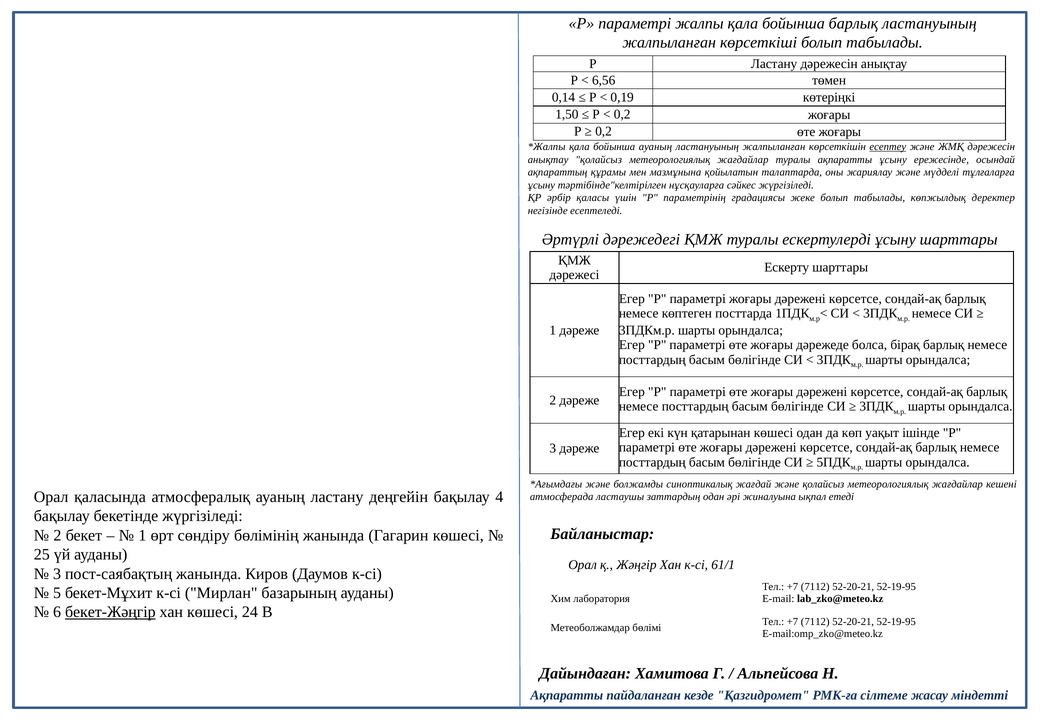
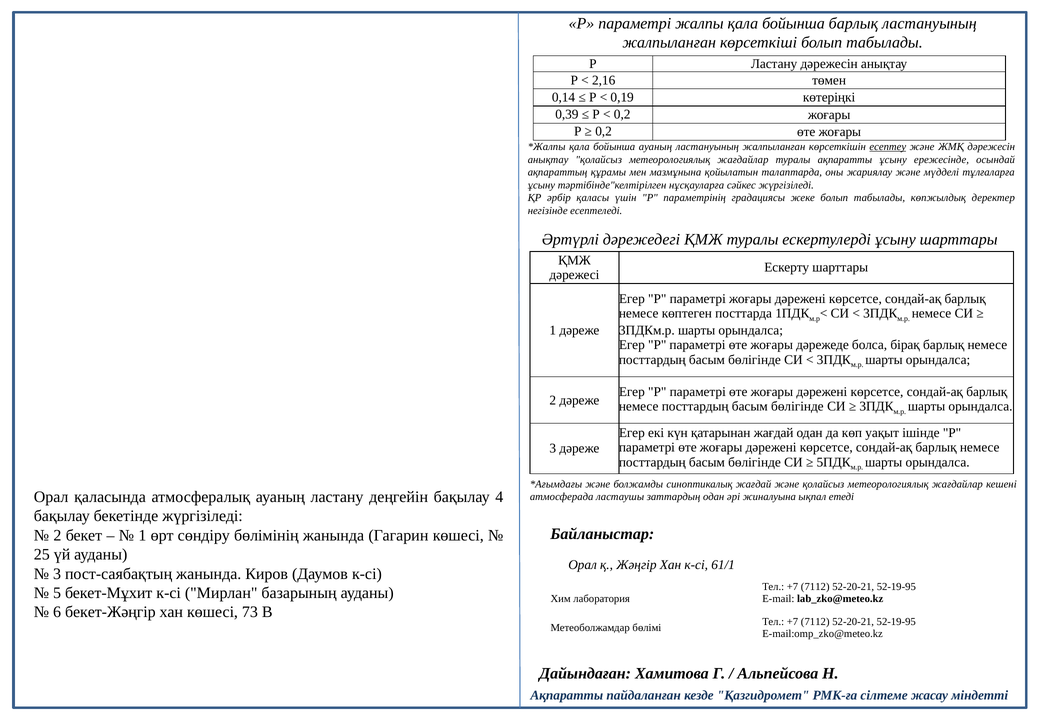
6,56: 6,56 -> 2,16
1,50: 1,50 -> 0,39
қатарынан көшесі: көшесі -> жағдай
бекет-Жәңгір underline: present -> none
24: 24 -> 73
